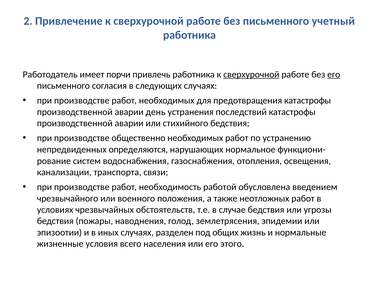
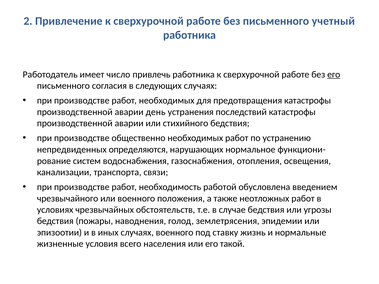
порчи: порчи -> число
сверхурочной at (251, 75) underline: present -> none
случаях разделен: разделен -> военного
общих: общих -> ставку
этого: этого -> такой
